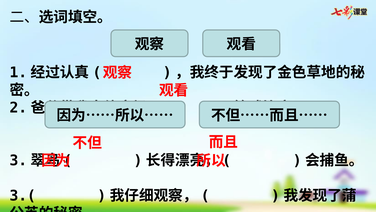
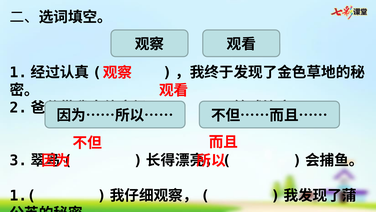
3.(: 3.( -> 1.(
